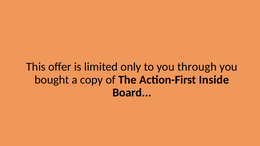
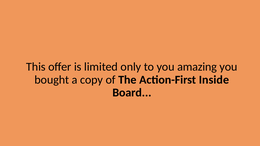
through: through -> amazing
